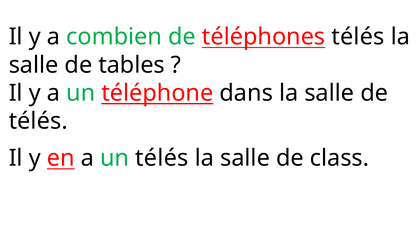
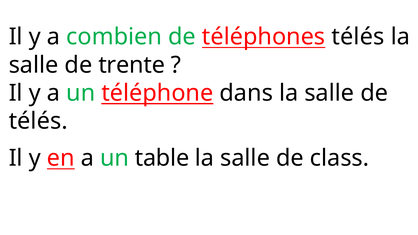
tables: tables -> trente
un télés: télés -> table
